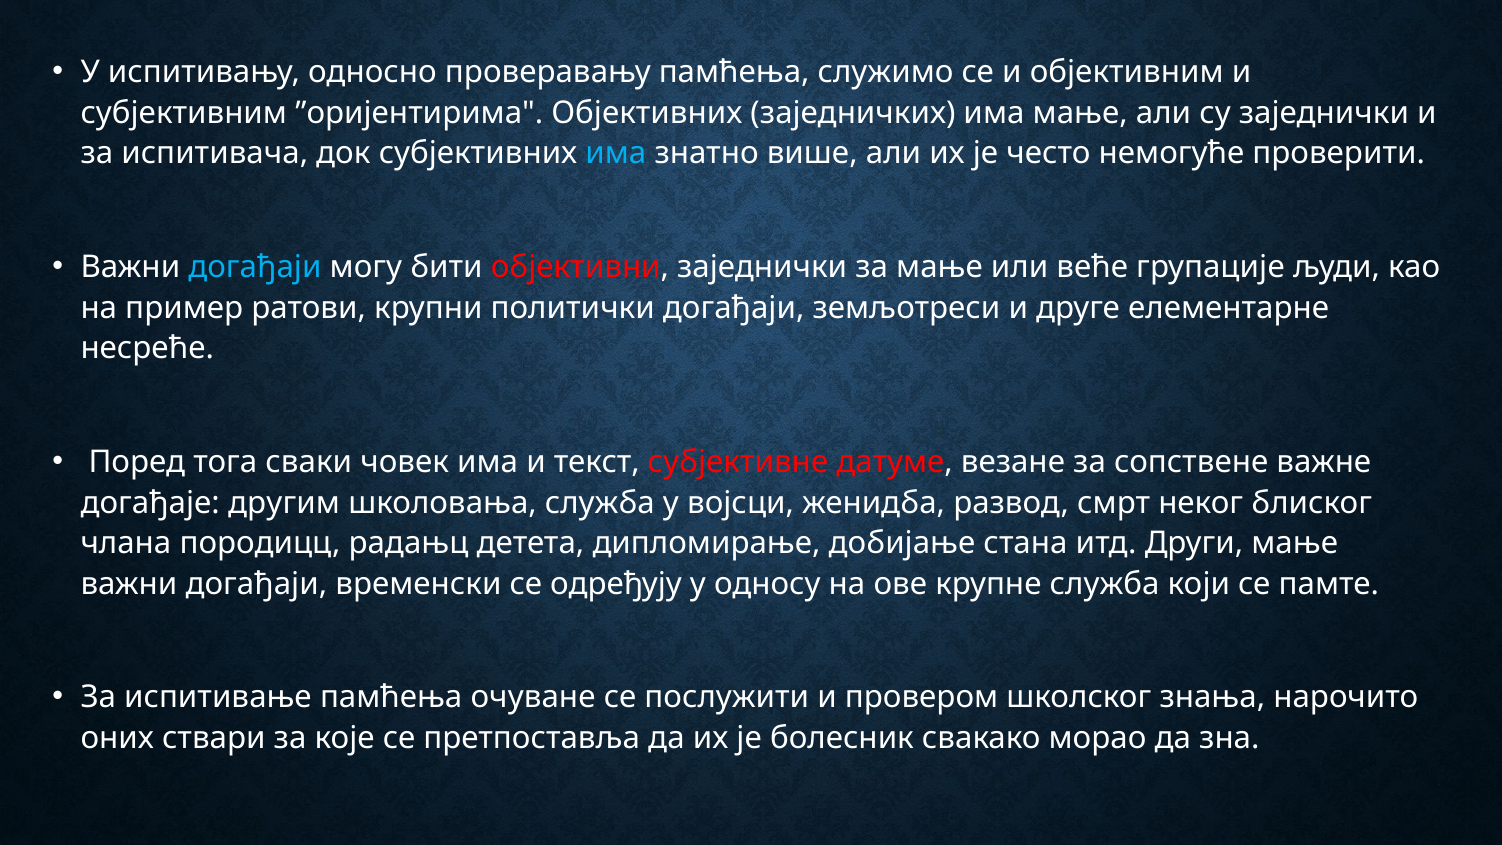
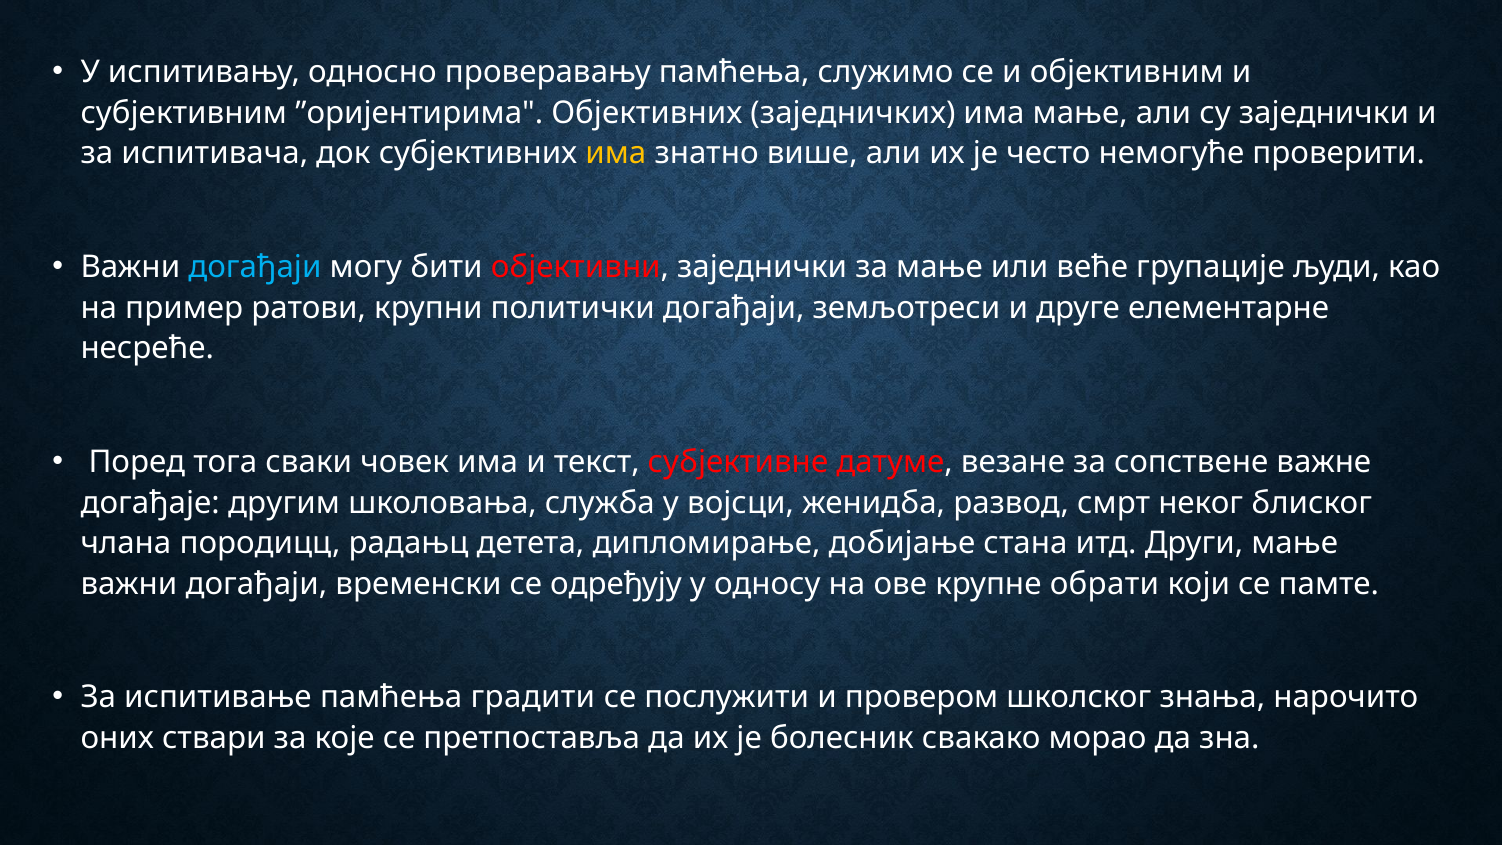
има at (616, 154) colour: light blue -> yellow
крупне служба: служба -> обрати
очуване: очуване -> градити
